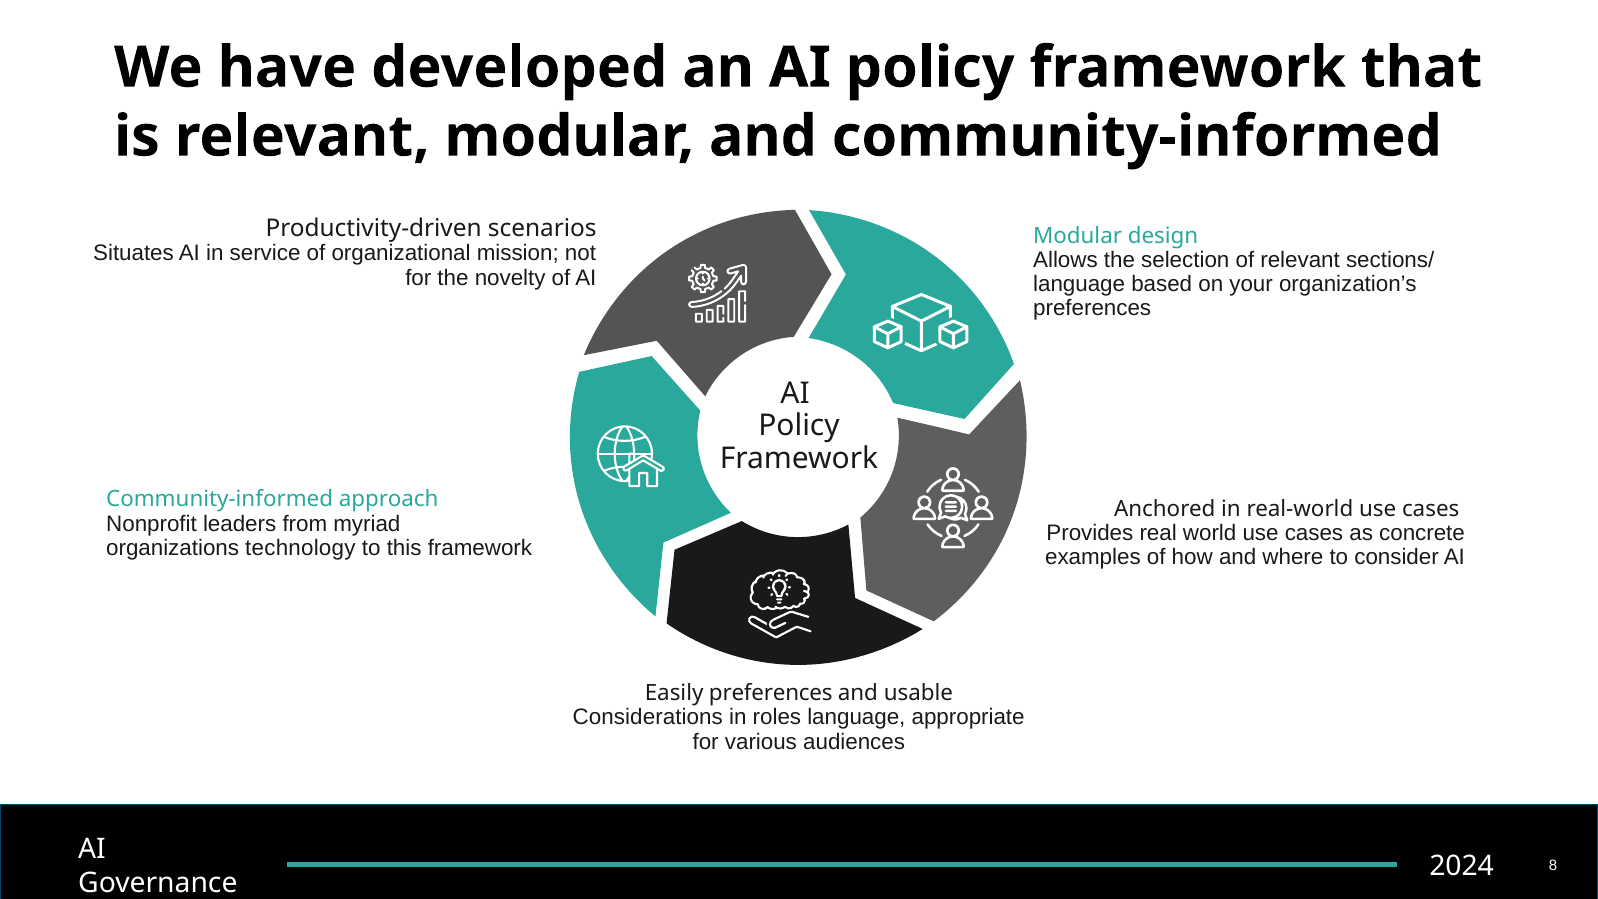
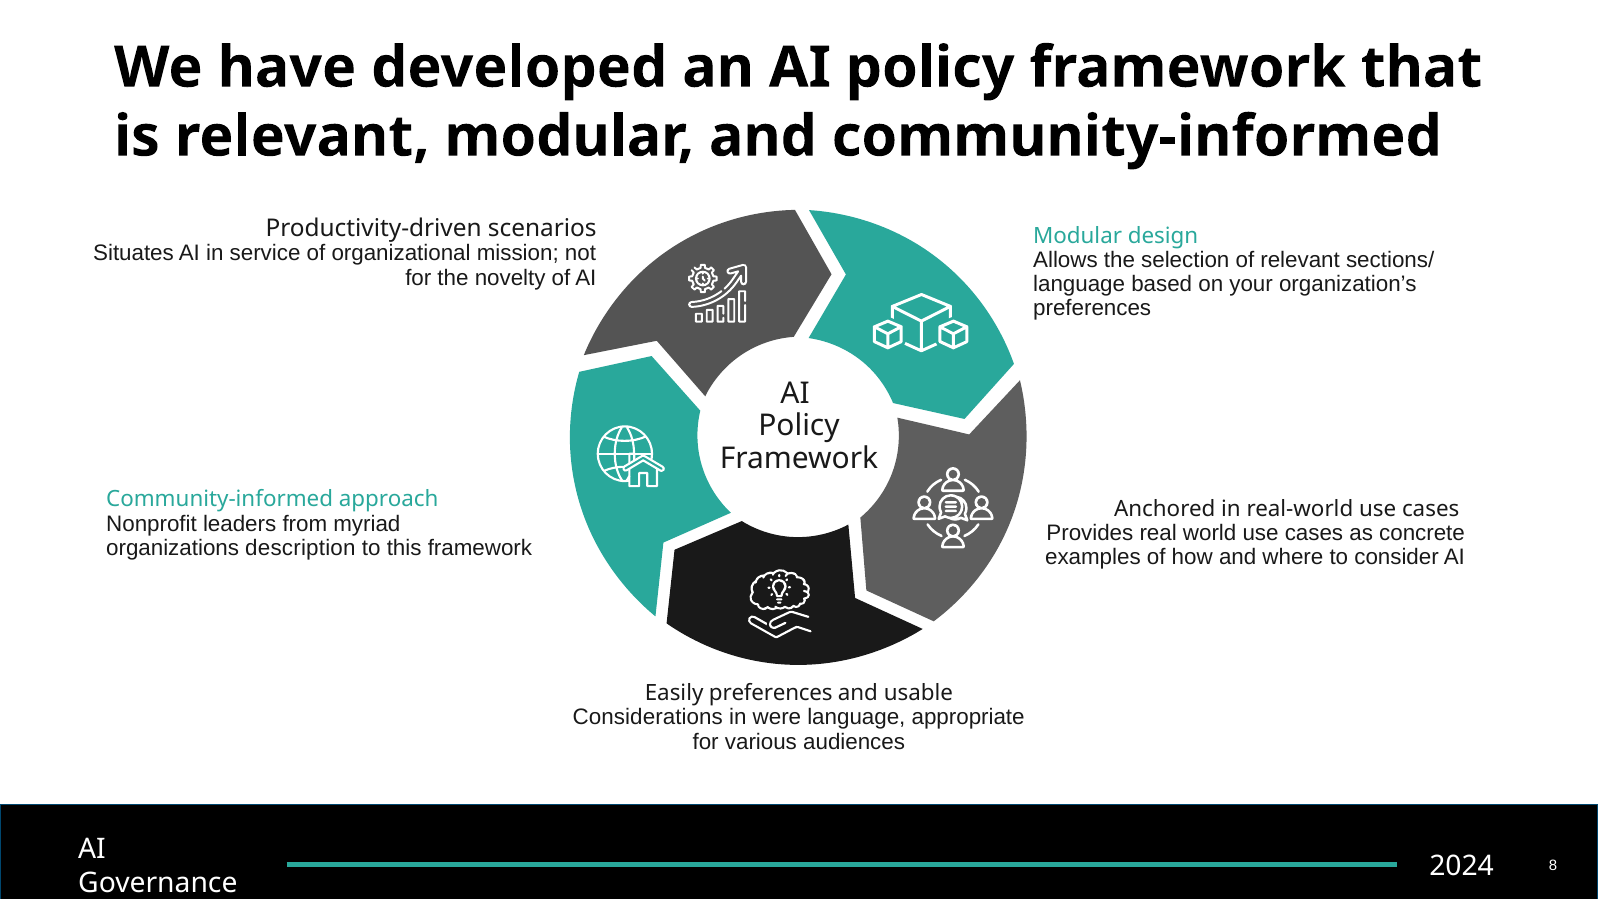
technology: technology -> description
roles: roles -> were
